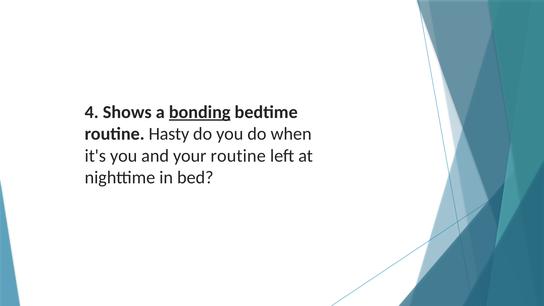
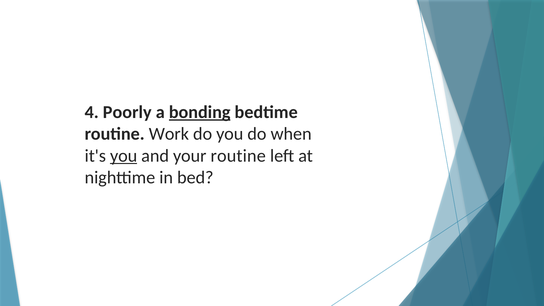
Shows: Shows -> Poorly
Hasty: Hasty -> Work
you at (124, 156) underline: none -> present
